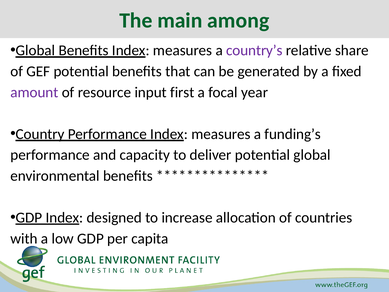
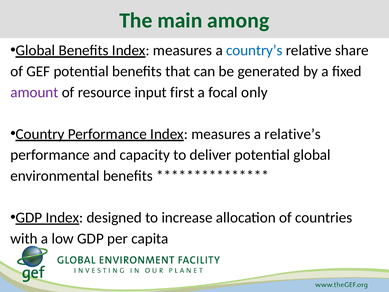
country’s colour: purple -> blue
year: year -> only
funding’s: funding’s -> relative’s
